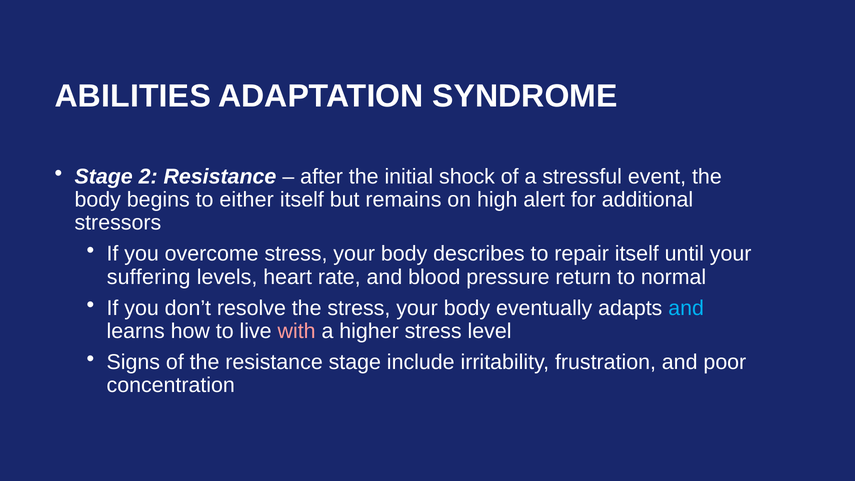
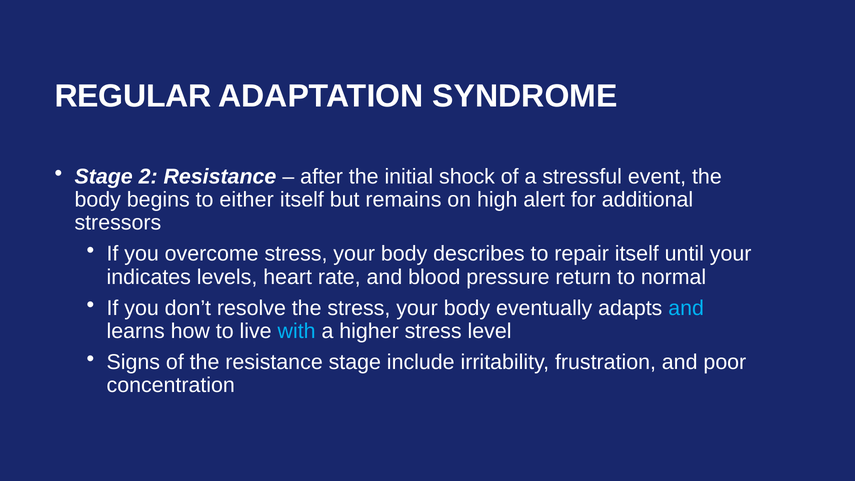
ABILITIES: ABILITIES -> REGULAR
suffering: suffering -> indicates
with colour: pink -> light blue
